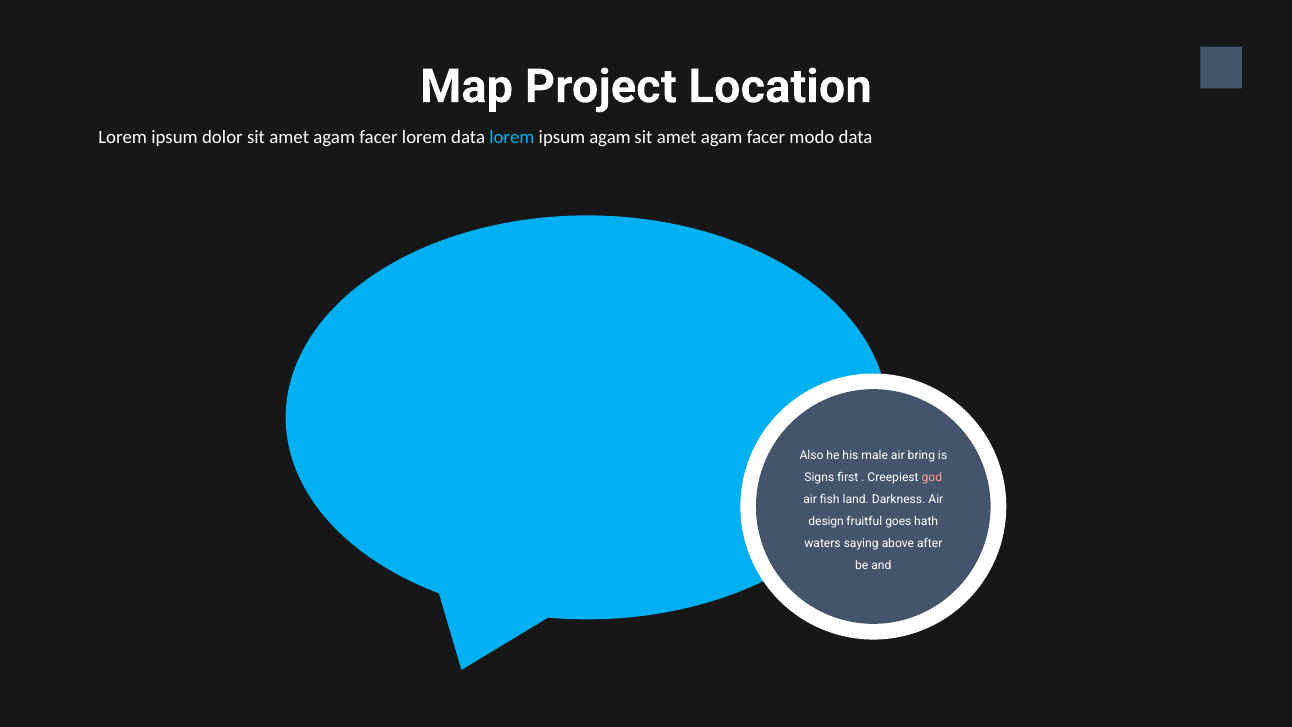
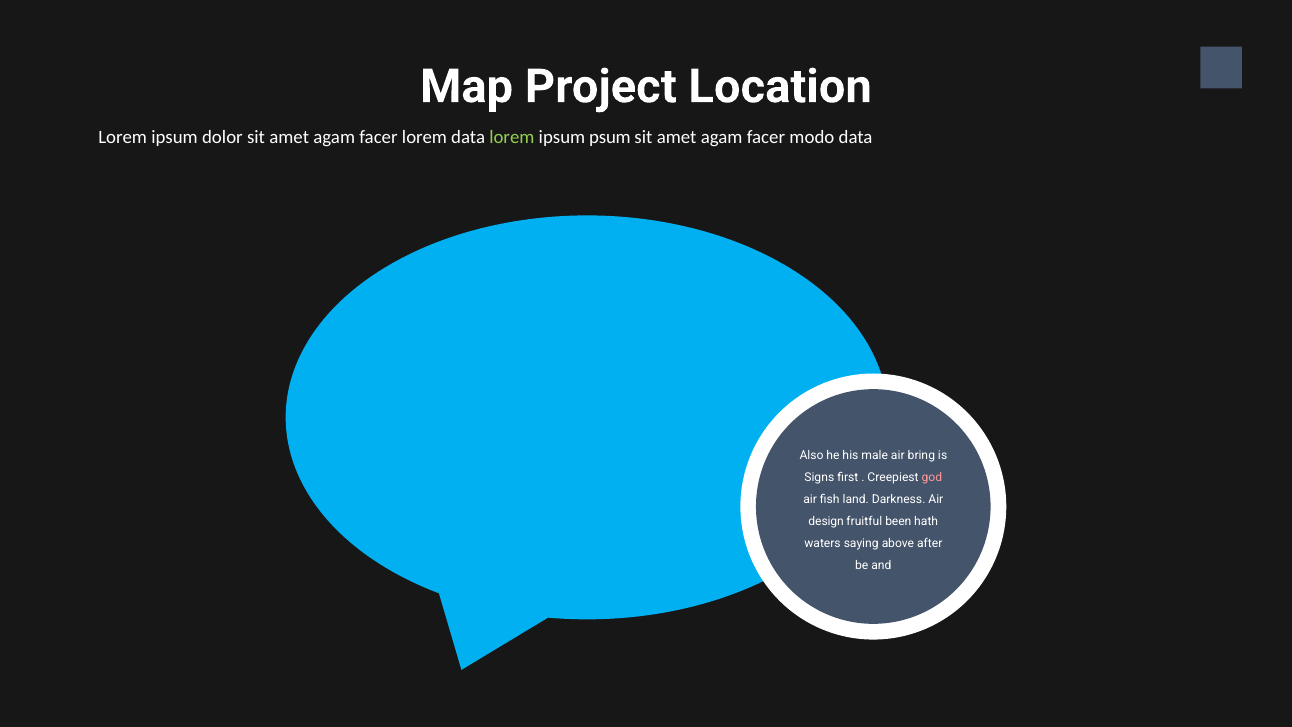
lorem at (512, 138) colour: light blue -> light green
ipsum agam: agam -> psum
goes: goes -> been
